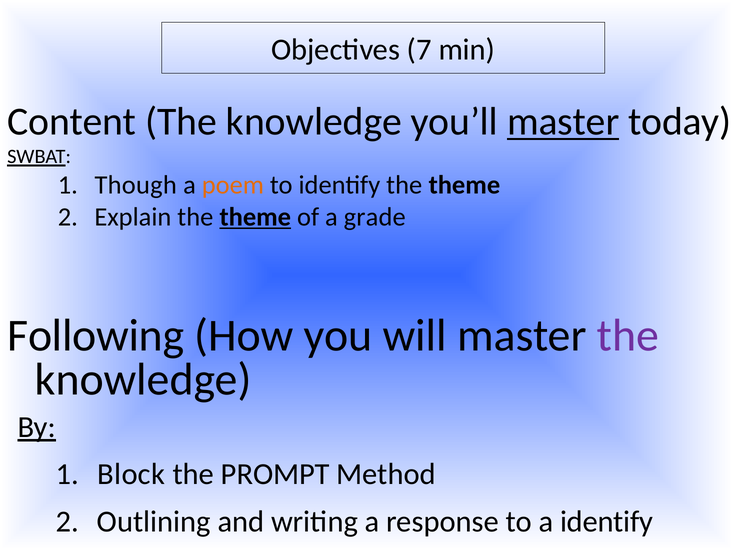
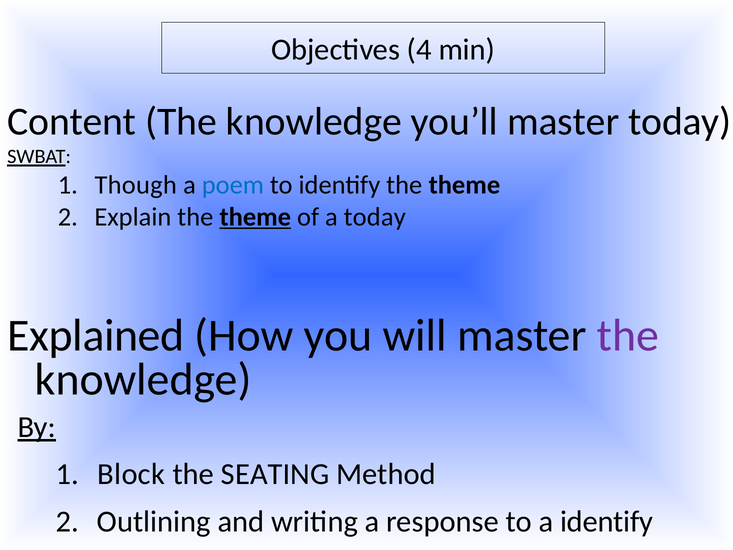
7: 7 -> 4
master at (563, 122) underline: present -> none
poem colour: orange -> blue
a grade: grade -> today
Following: Following -> Explained
PROMPT: PROMPT -> SEATING
